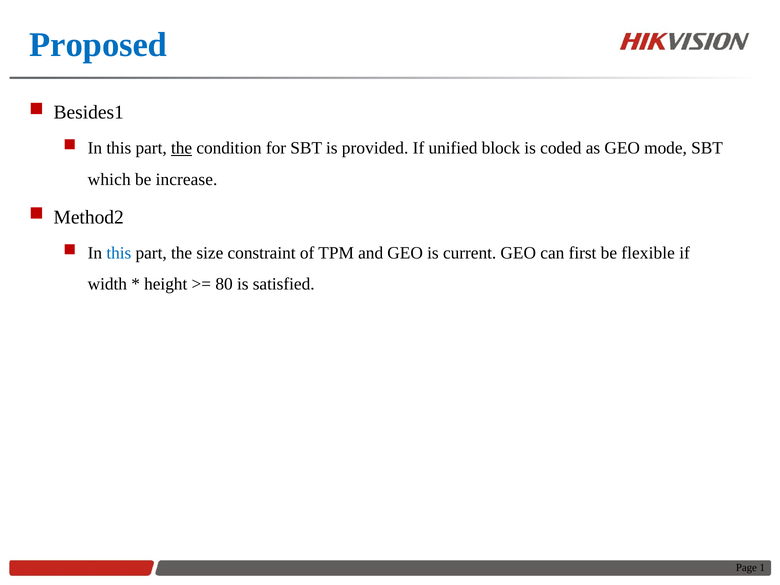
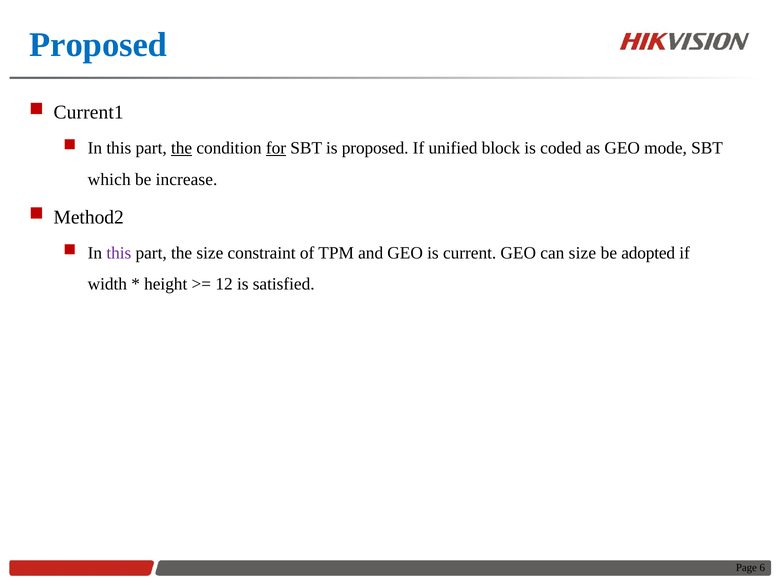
Besides1: Besides1 -> Current1
for underline: none -> present
is provided: provided -> proposed
this at (119, 253) colour: blue -> purple
can first: first -> size
flexible: flexible -> adopted
80: 80 -> 12
1: 1 -> 6
